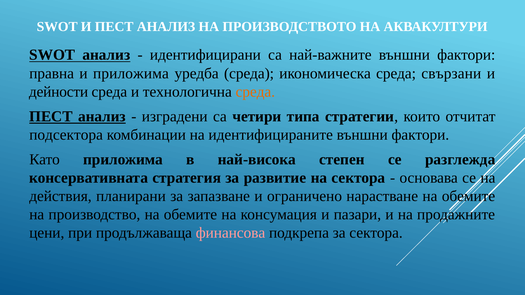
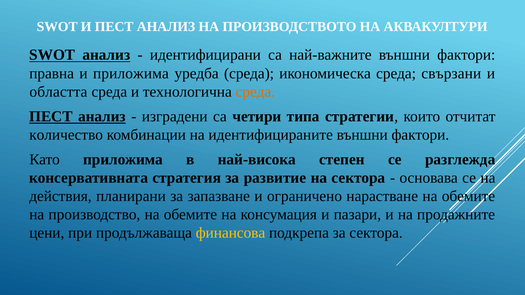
дейности: дейности -> областта
подсектора: подсектора -> количество
финансова colour: pink -> yellow
